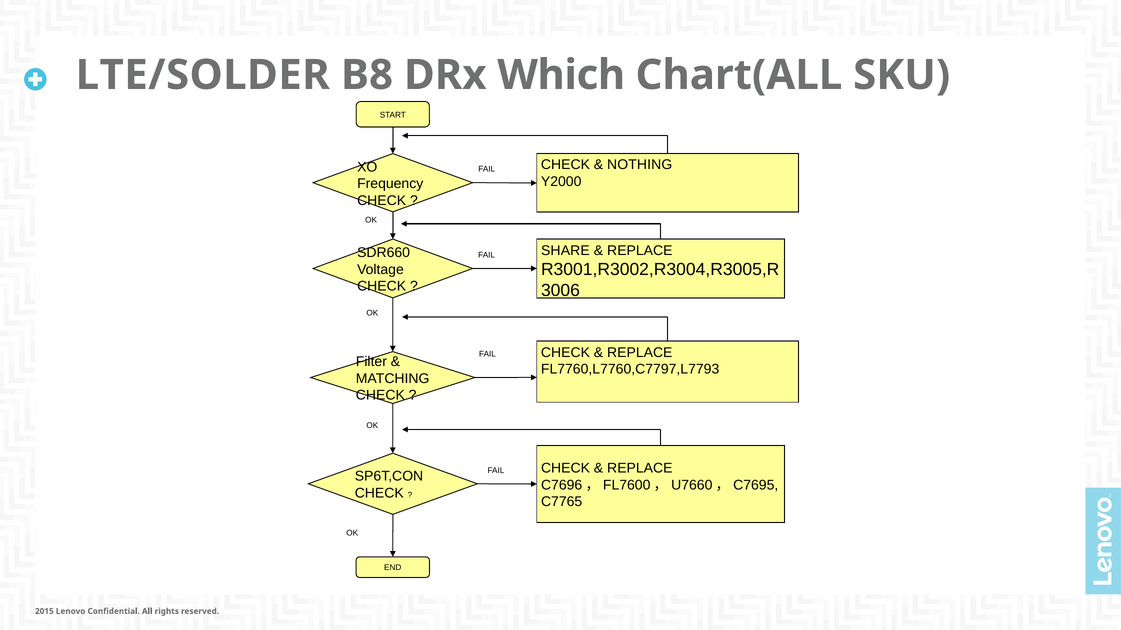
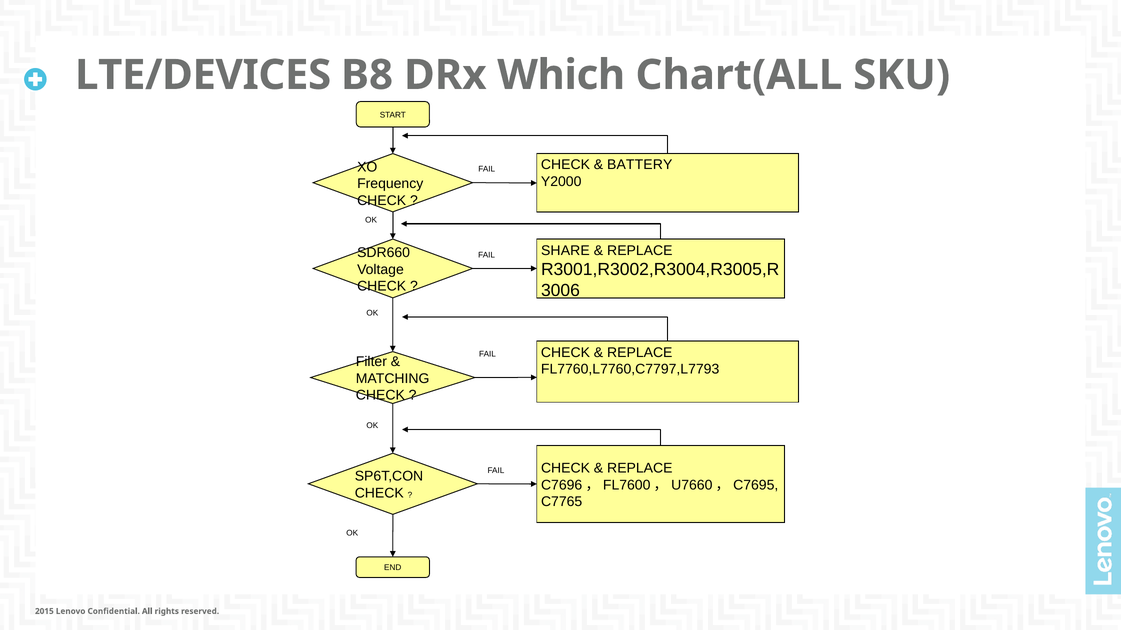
LTE/SOLDER: LTE/SOLDER -> LTE/DEVICES
NOTHING: NOTHING -> BATTERY
